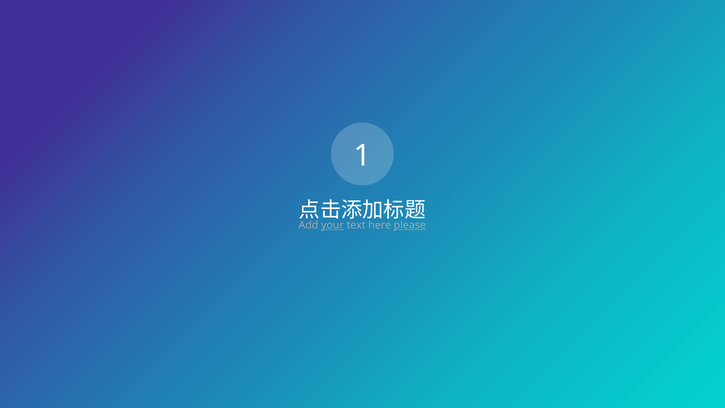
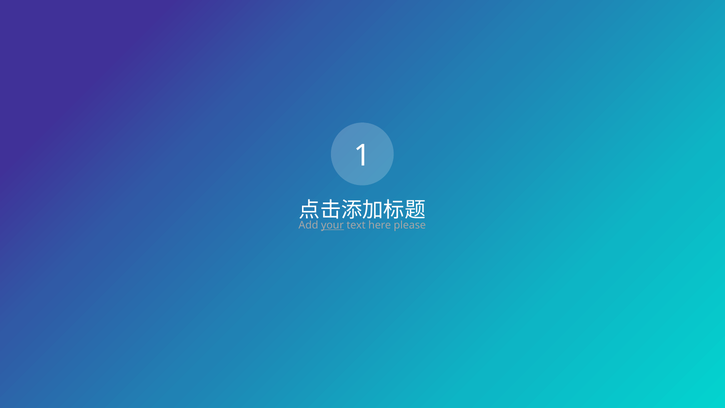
please underline: present -> none
